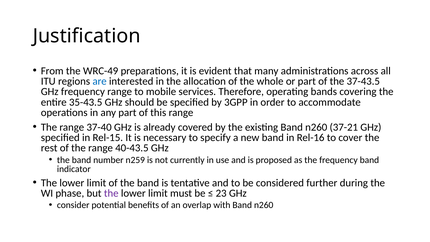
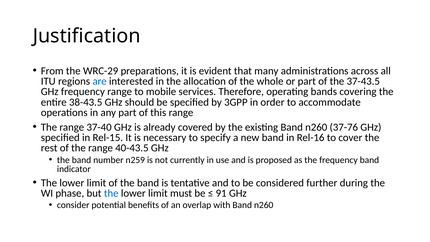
WRC-49: WRC-49 -> WRC-29
35-43.5: 35-43.5 -> 38-43.5
37-21: 37-21 -> 37-76
the at (111, 193) colour: purple -> blue
23: 23 -> 91
